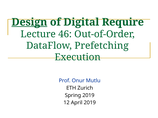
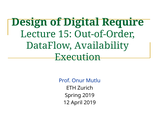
Design underline: present -> none
46: 46 -> 15
Prefetching: Prefetching -> Availability
